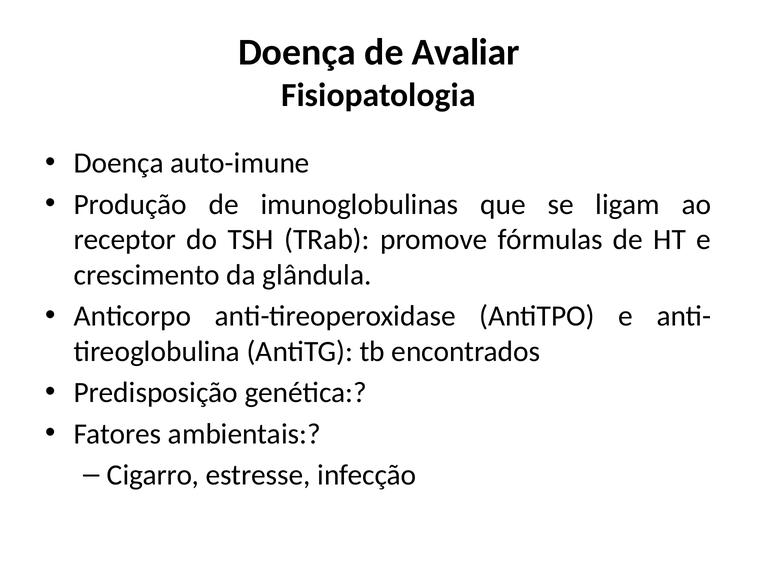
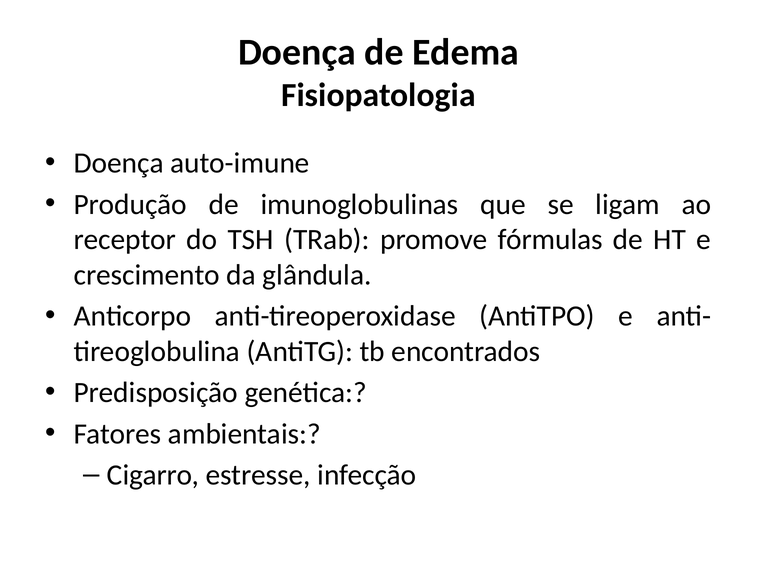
Avaliar: Avaliar -> Edema
